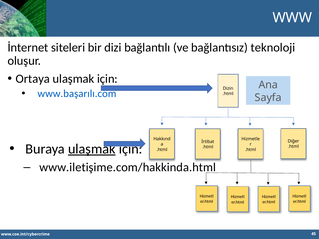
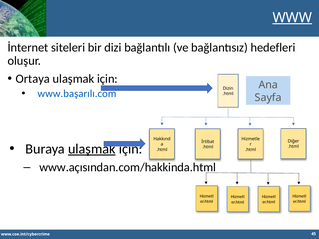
WWW underline: none -> present
teknoloji: teknoloji -> hedefleri
www.iletişime.com/hakkinda.html: www.iletişime.com/hakkinda.html -> www.açısından.com/hakkinda.html
